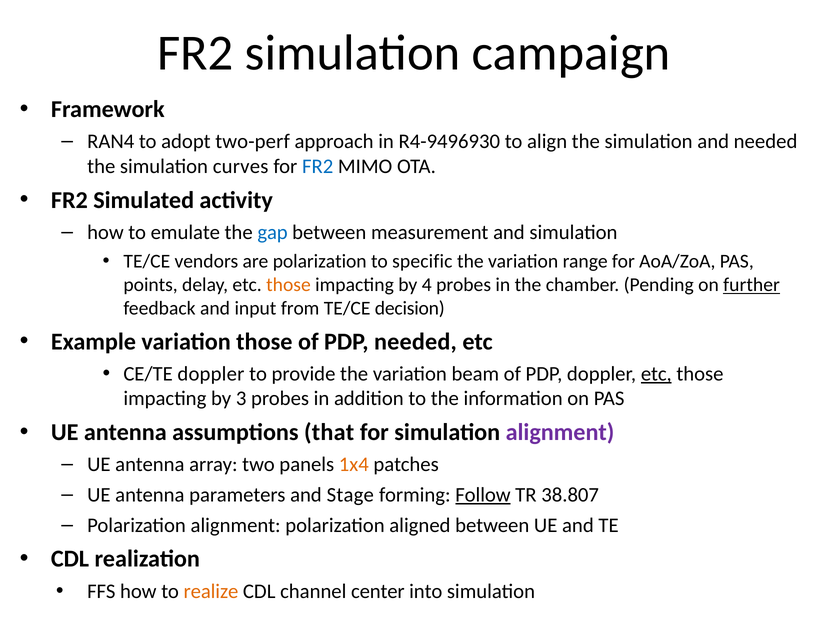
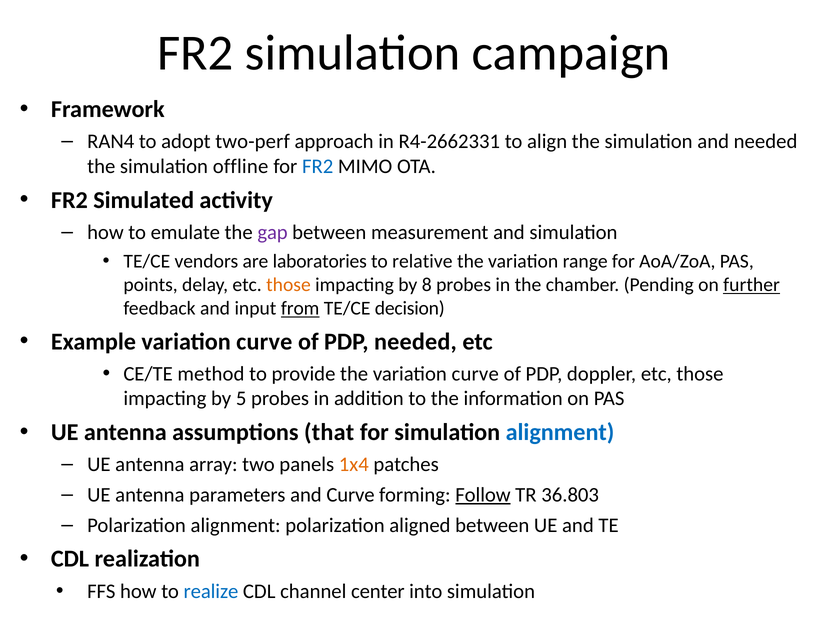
R4-9496930: R4-9496930 -> R4-2662331
curves: curves -> offline
gap colour: blue -> purple
are polarization: polarization -> laboratories
specific: specific -> relative
4: 4 -> 8
from underline: none -> present
Example variation those: those -> curve
CE/TE doppler: doppler -> method
the variation beam: beam -> curve
etc at (656, 374) underline: present -> none
3: 3 -> 5
alignment at (560, 432) colour: purple -> blue
and Stage: Stage -> Curve
38.807: 38.807 -> 36.803
realize colour: orange -> blue
